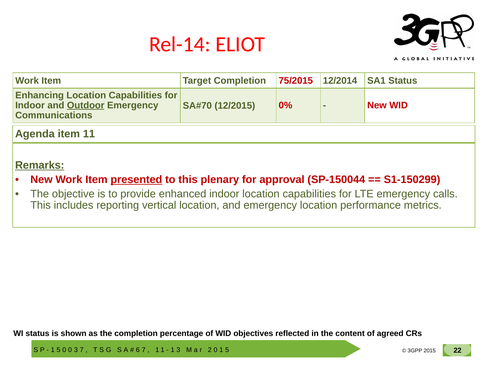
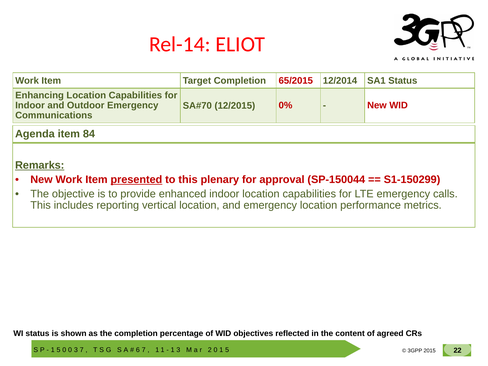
75/2015: 75/2015 -> 65/2015
Outdoor underline: present -> none
item 11: 11 -> 84
